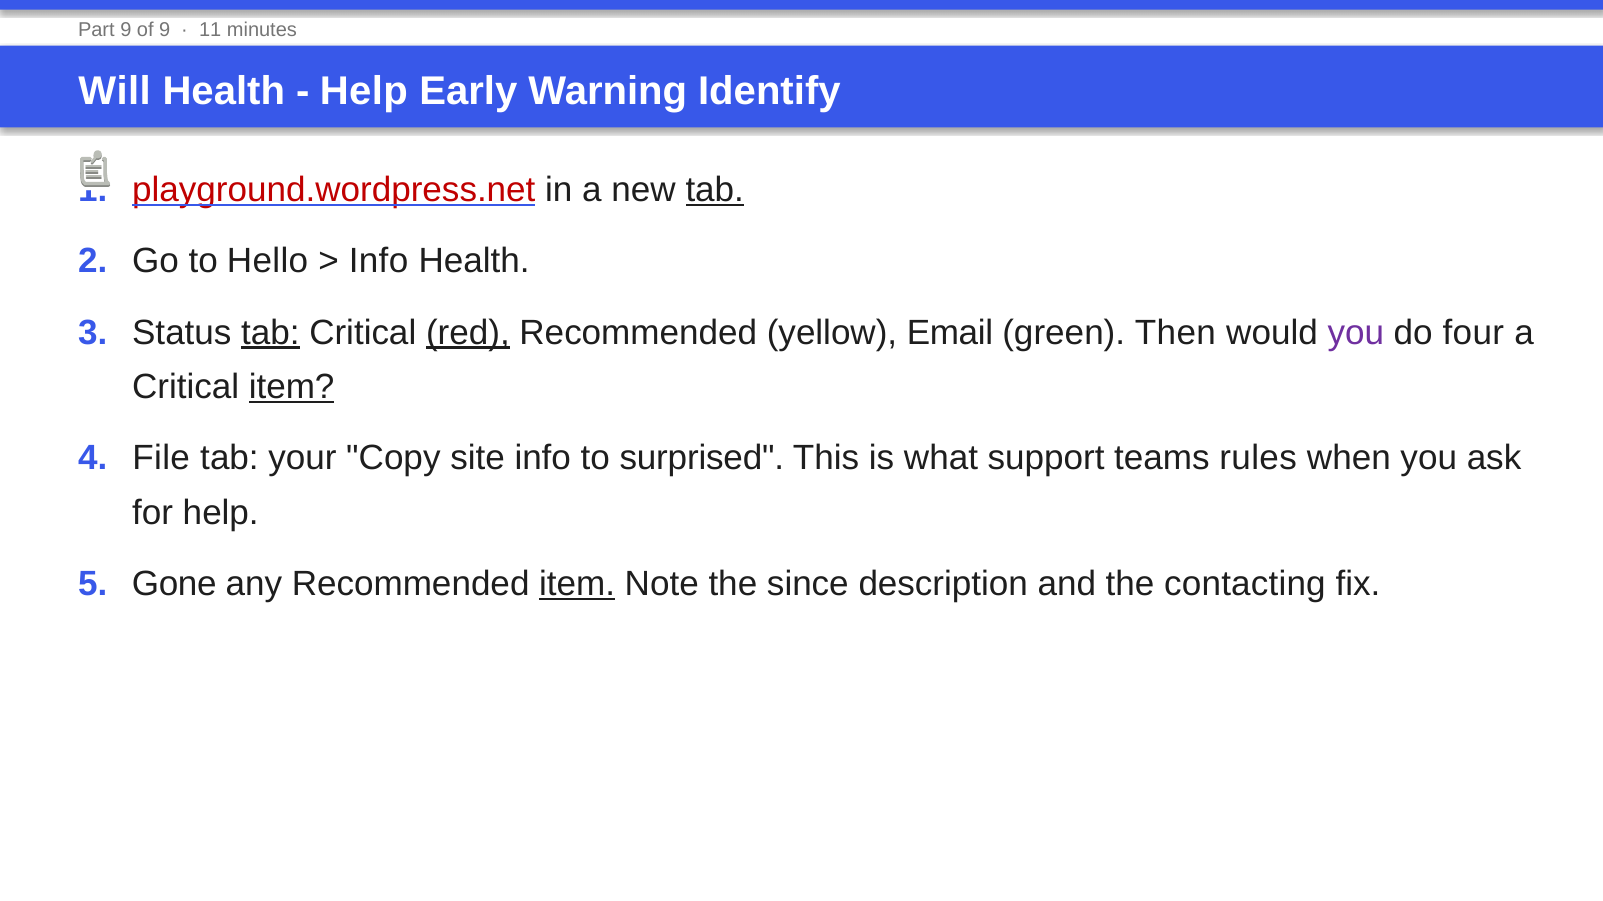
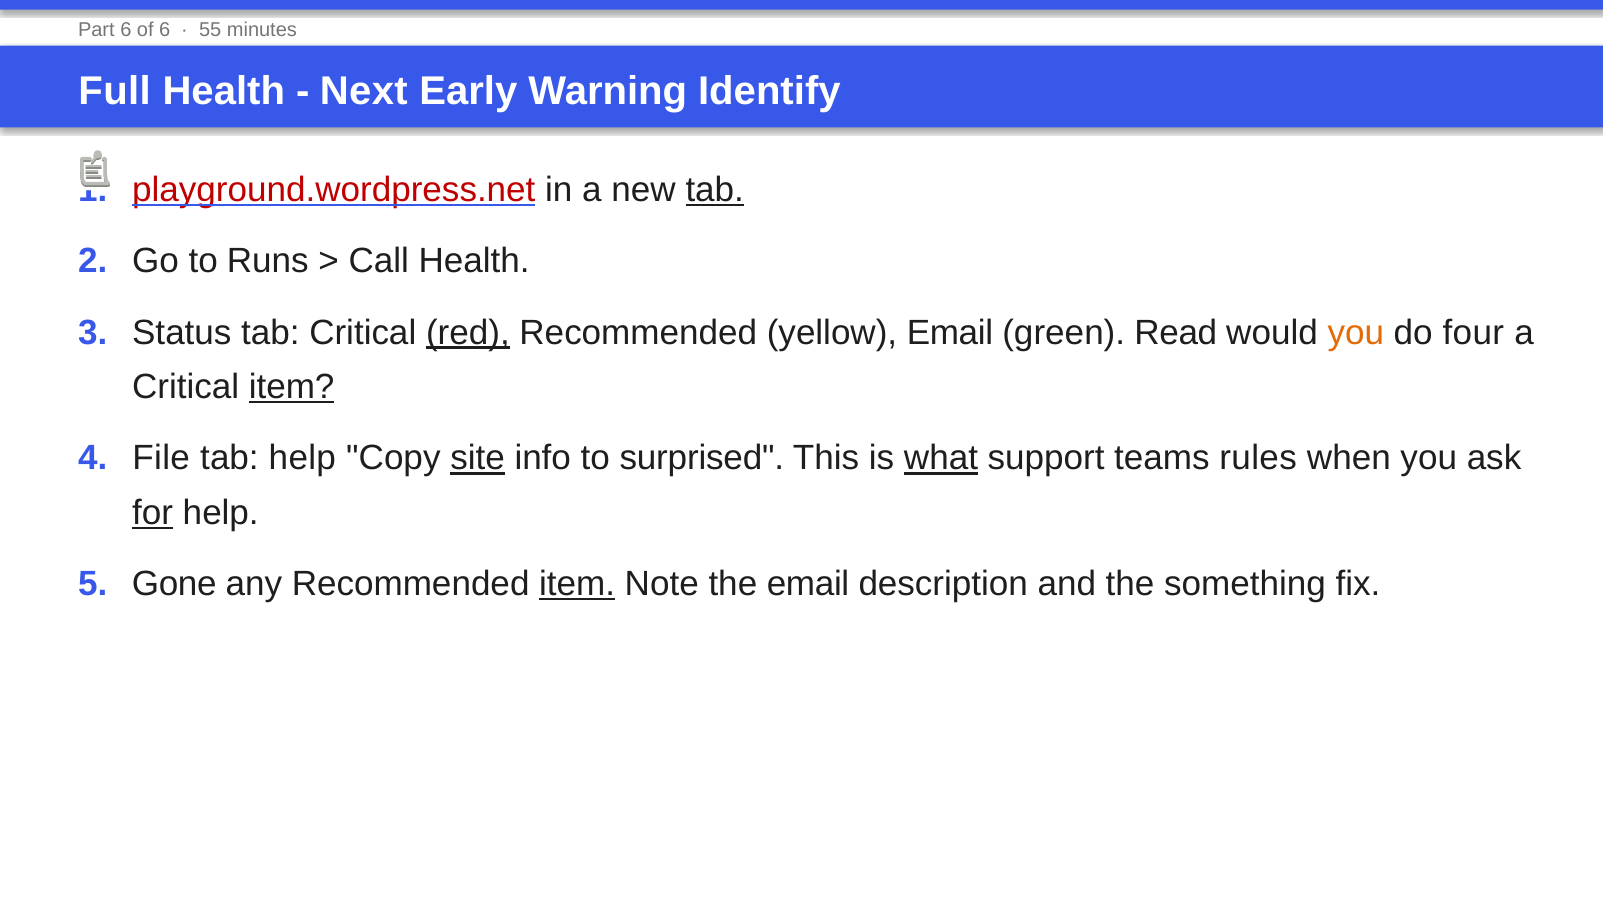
Part 9: 9 -> 6
of 9: 9 -> 6
11: 11 -> 55
Will: Will -> Full
Help at (364, 92): Help -> Next
Hello: Hello -> Runs
Info at (379, 261): Info -> Call
tab at (270, 333) underline: present -> none
Then: Then -> Read
you at (1356, 333) colour: purple -> orange
tab your: your -> help
site underline: none -> present
what underline: none -> present
for underline: none -> present
the since: since -> email
contacting: contacting -> something
